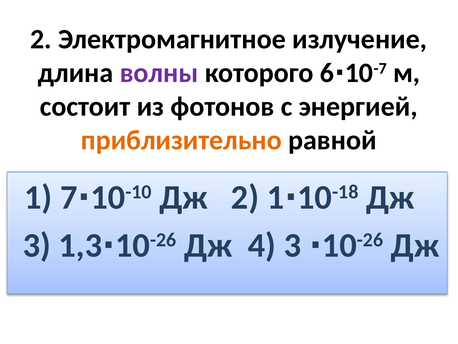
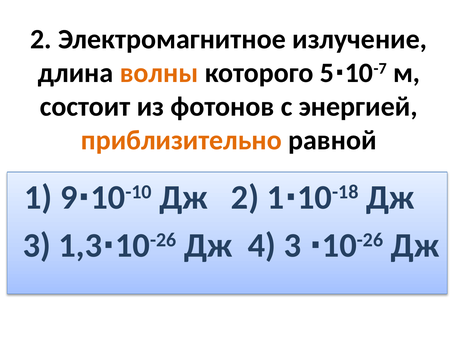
волны colour: purple -> orange
6: 6 -> 5
7: 7 -> 9
